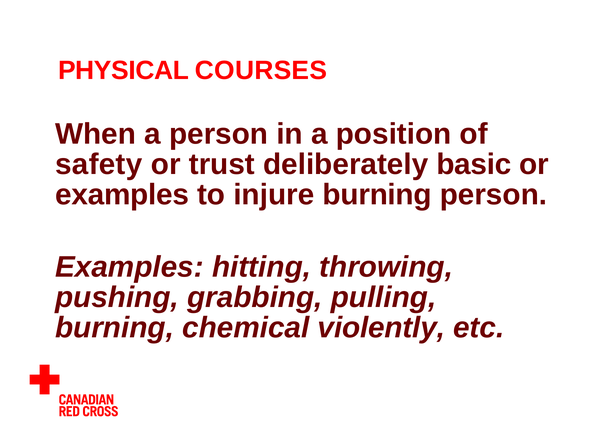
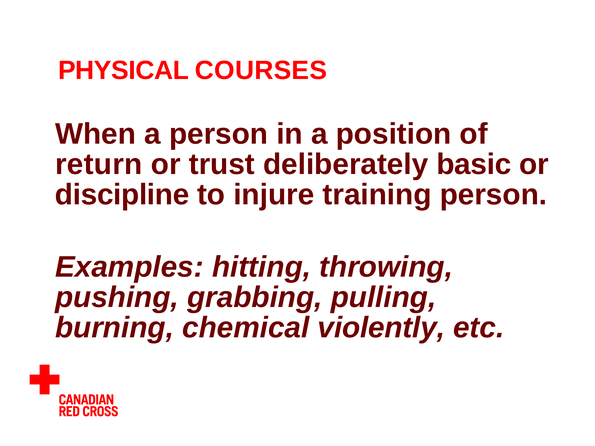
safety: safety -> return
examples at (122, 195): examples -> discipline
injure burning: burning -> training
